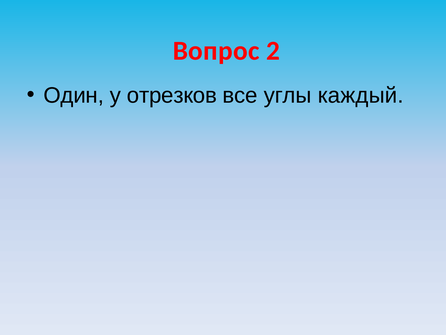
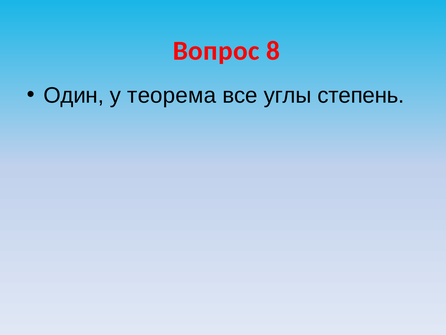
2: 2 -> 8
отрезков: отрезков -> теорема
каждый: каждый -> степень
